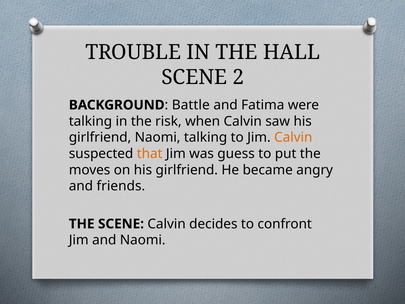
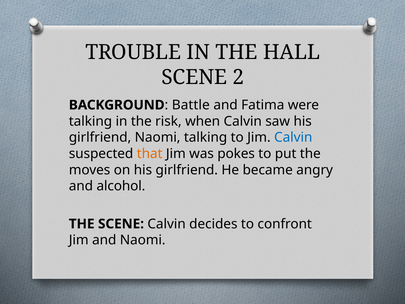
Calvin at (293, 137) colour: orange -> blue
guess: guess -> pokes
friends: friends -> alcohol
